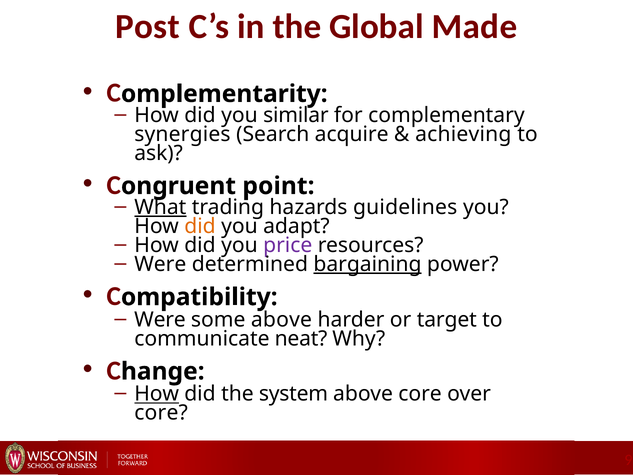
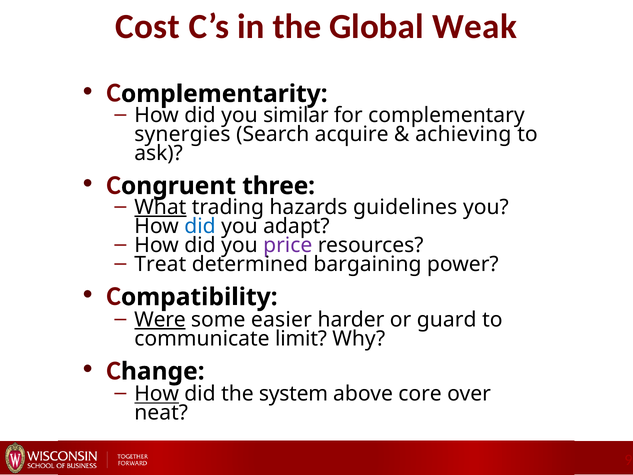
Post: Post -> Cost
Made: Made -> Weak
point: point -> three
did at (200, 226) colour: orange -> blue
Were at (160, 264): Were -> Treat
bargaining underline: present -> none
Were at (160, 319) underline: none -> present
some above: above -> easier
target: target -> guard
neat: neat -> limit
core at (161, 413): core -> neat
